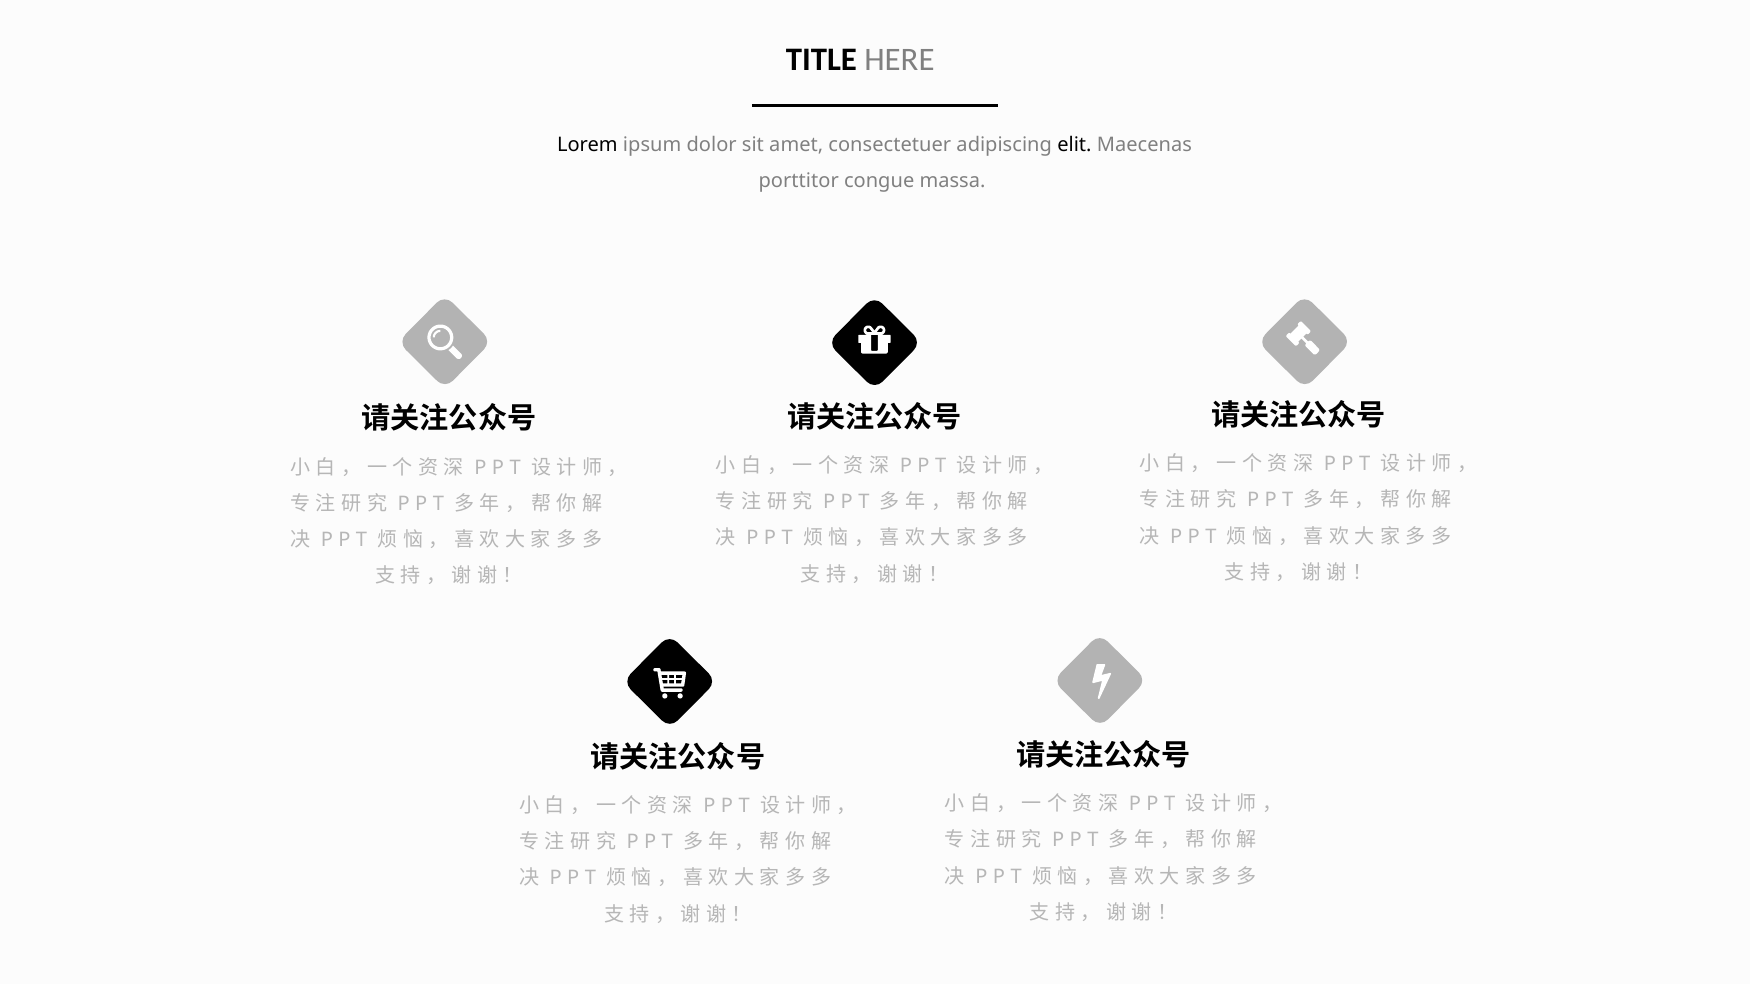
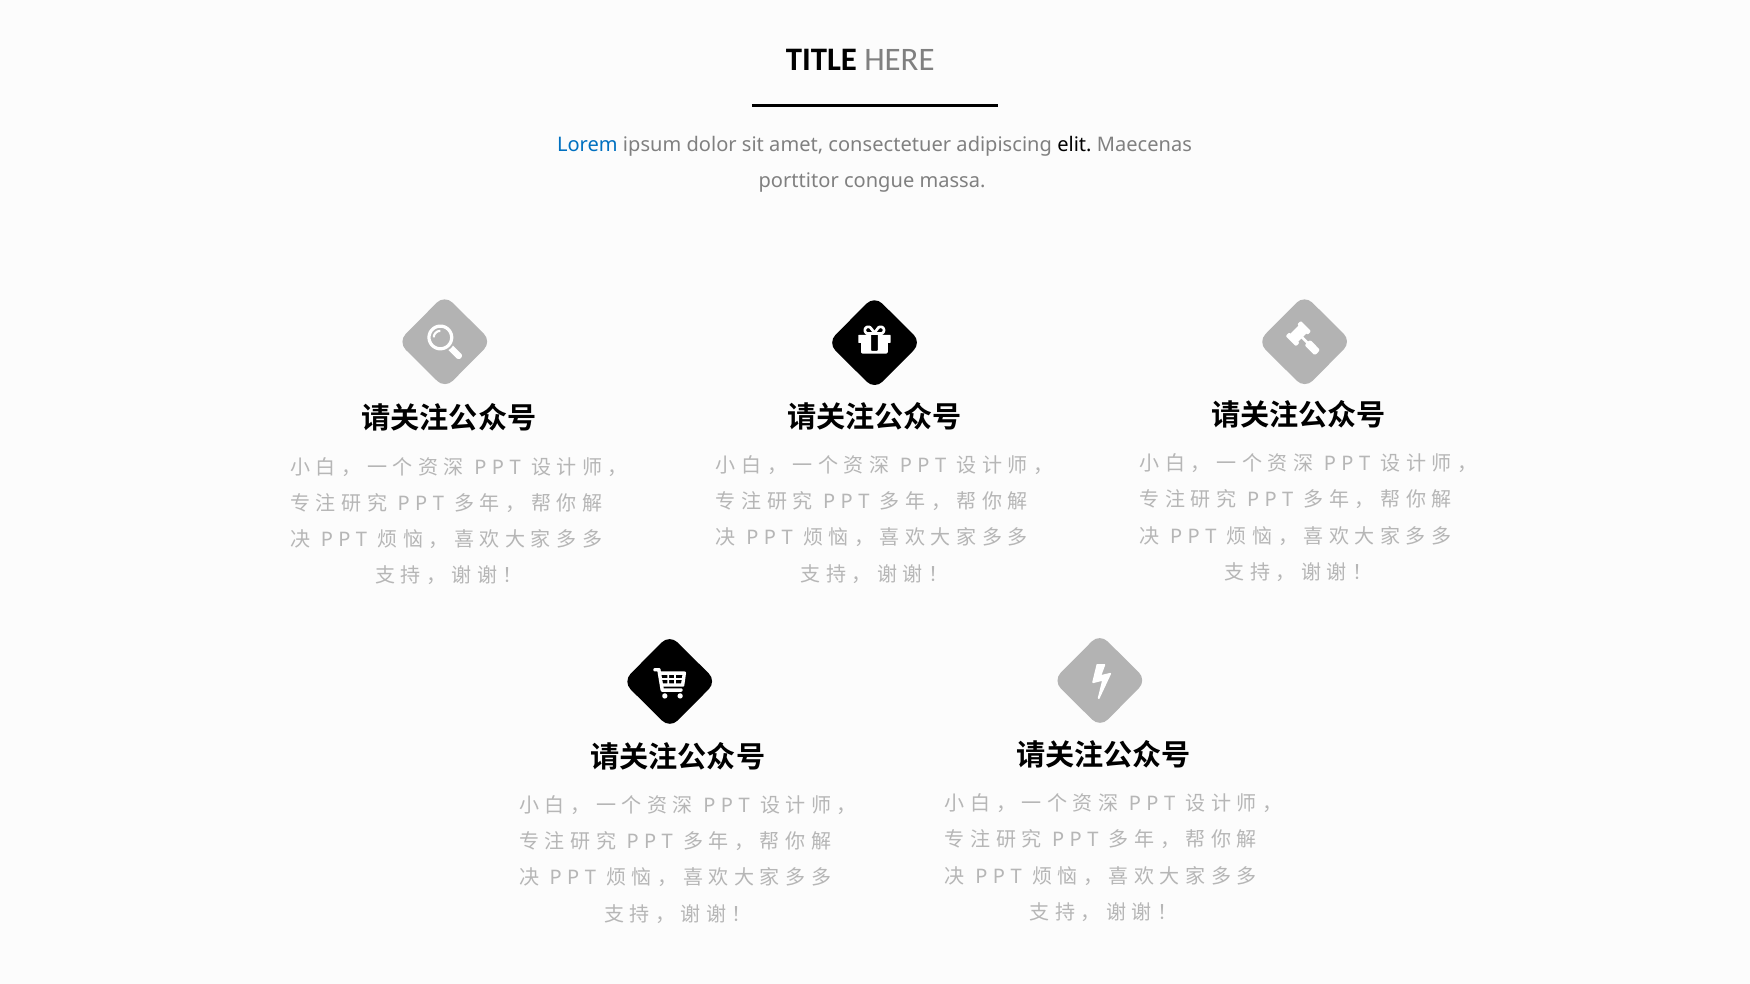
Lorem colour: black -> blue
